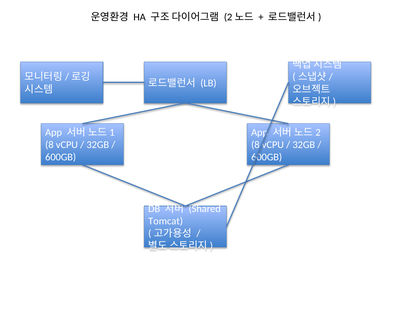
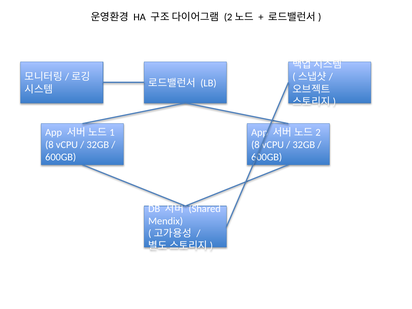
Tomcat: Tomcat -> Mendix
